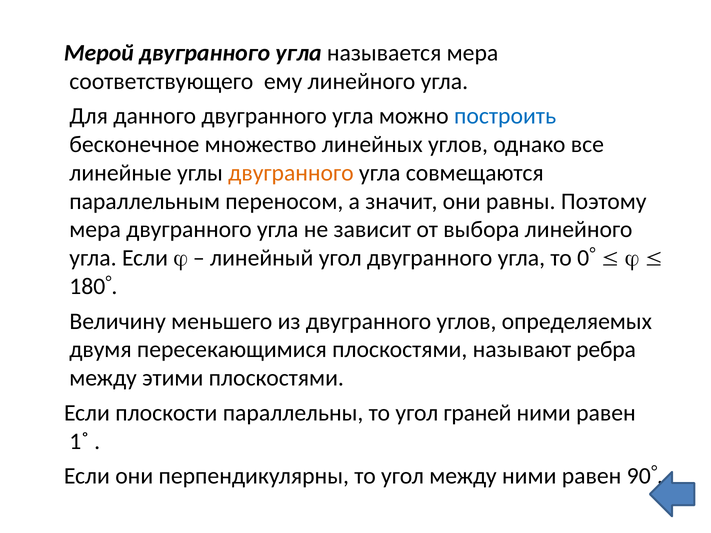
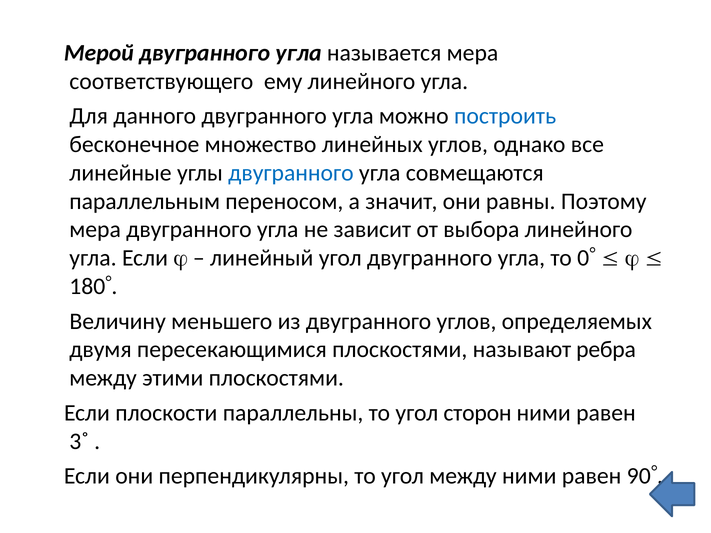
двугранного at (291, 173) colour: orange -> blue
граней: граней -> сторон
1˚: 1˚ -> 3˚
